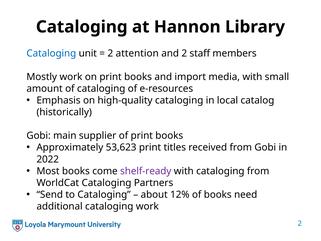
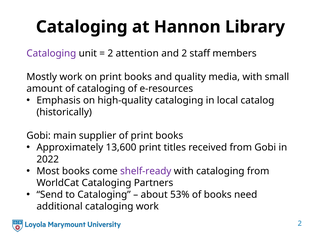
Cataloging at (51, 53) colour: blue -> purple
import: import -> quality
53,623: 53,623 -> 13,600
12%: 12% -> 53%
